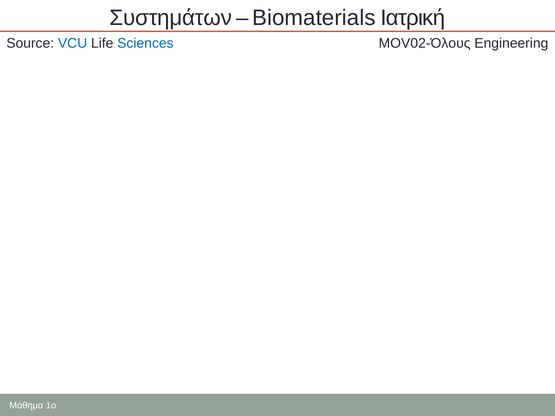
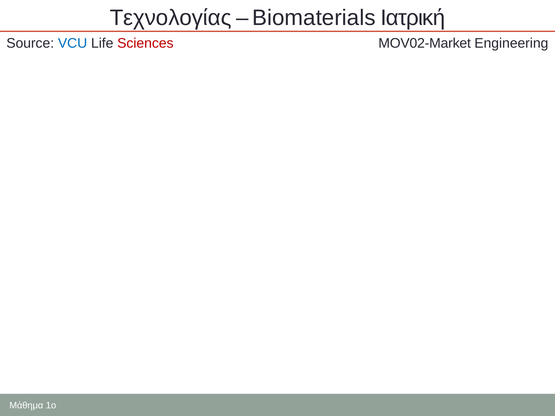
Συστημάτων: Συστημάτων -> Τεχνολογίας
Sciences colour: blue -> red
MOV02-Όλους: MOV02-Όλους -> MOV02-Market
